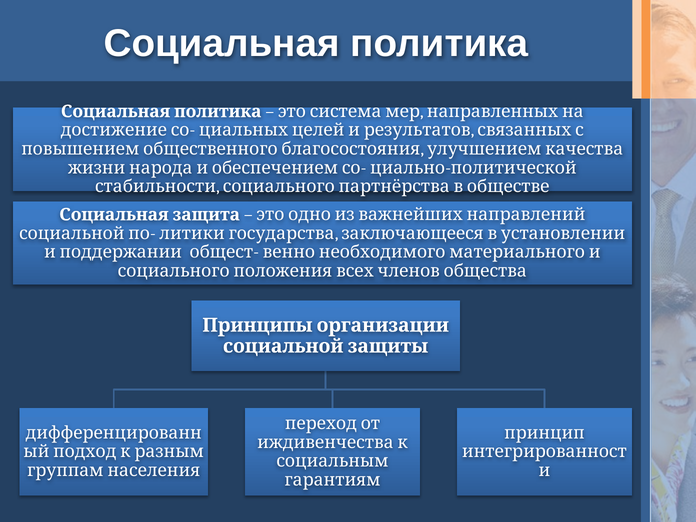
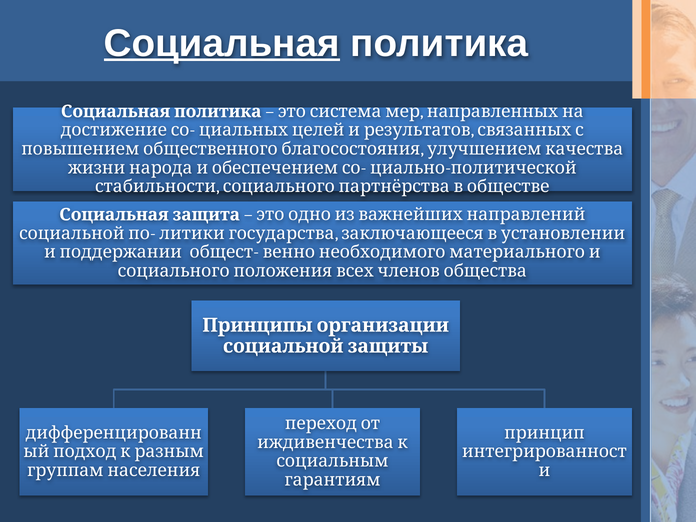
Социальная underline: none -> present
